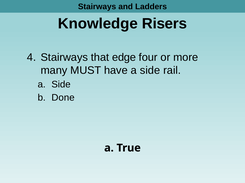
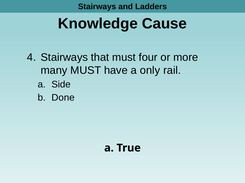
Risers: Risers -> Cause
that edge: edge -> must
have a side: side -> only
